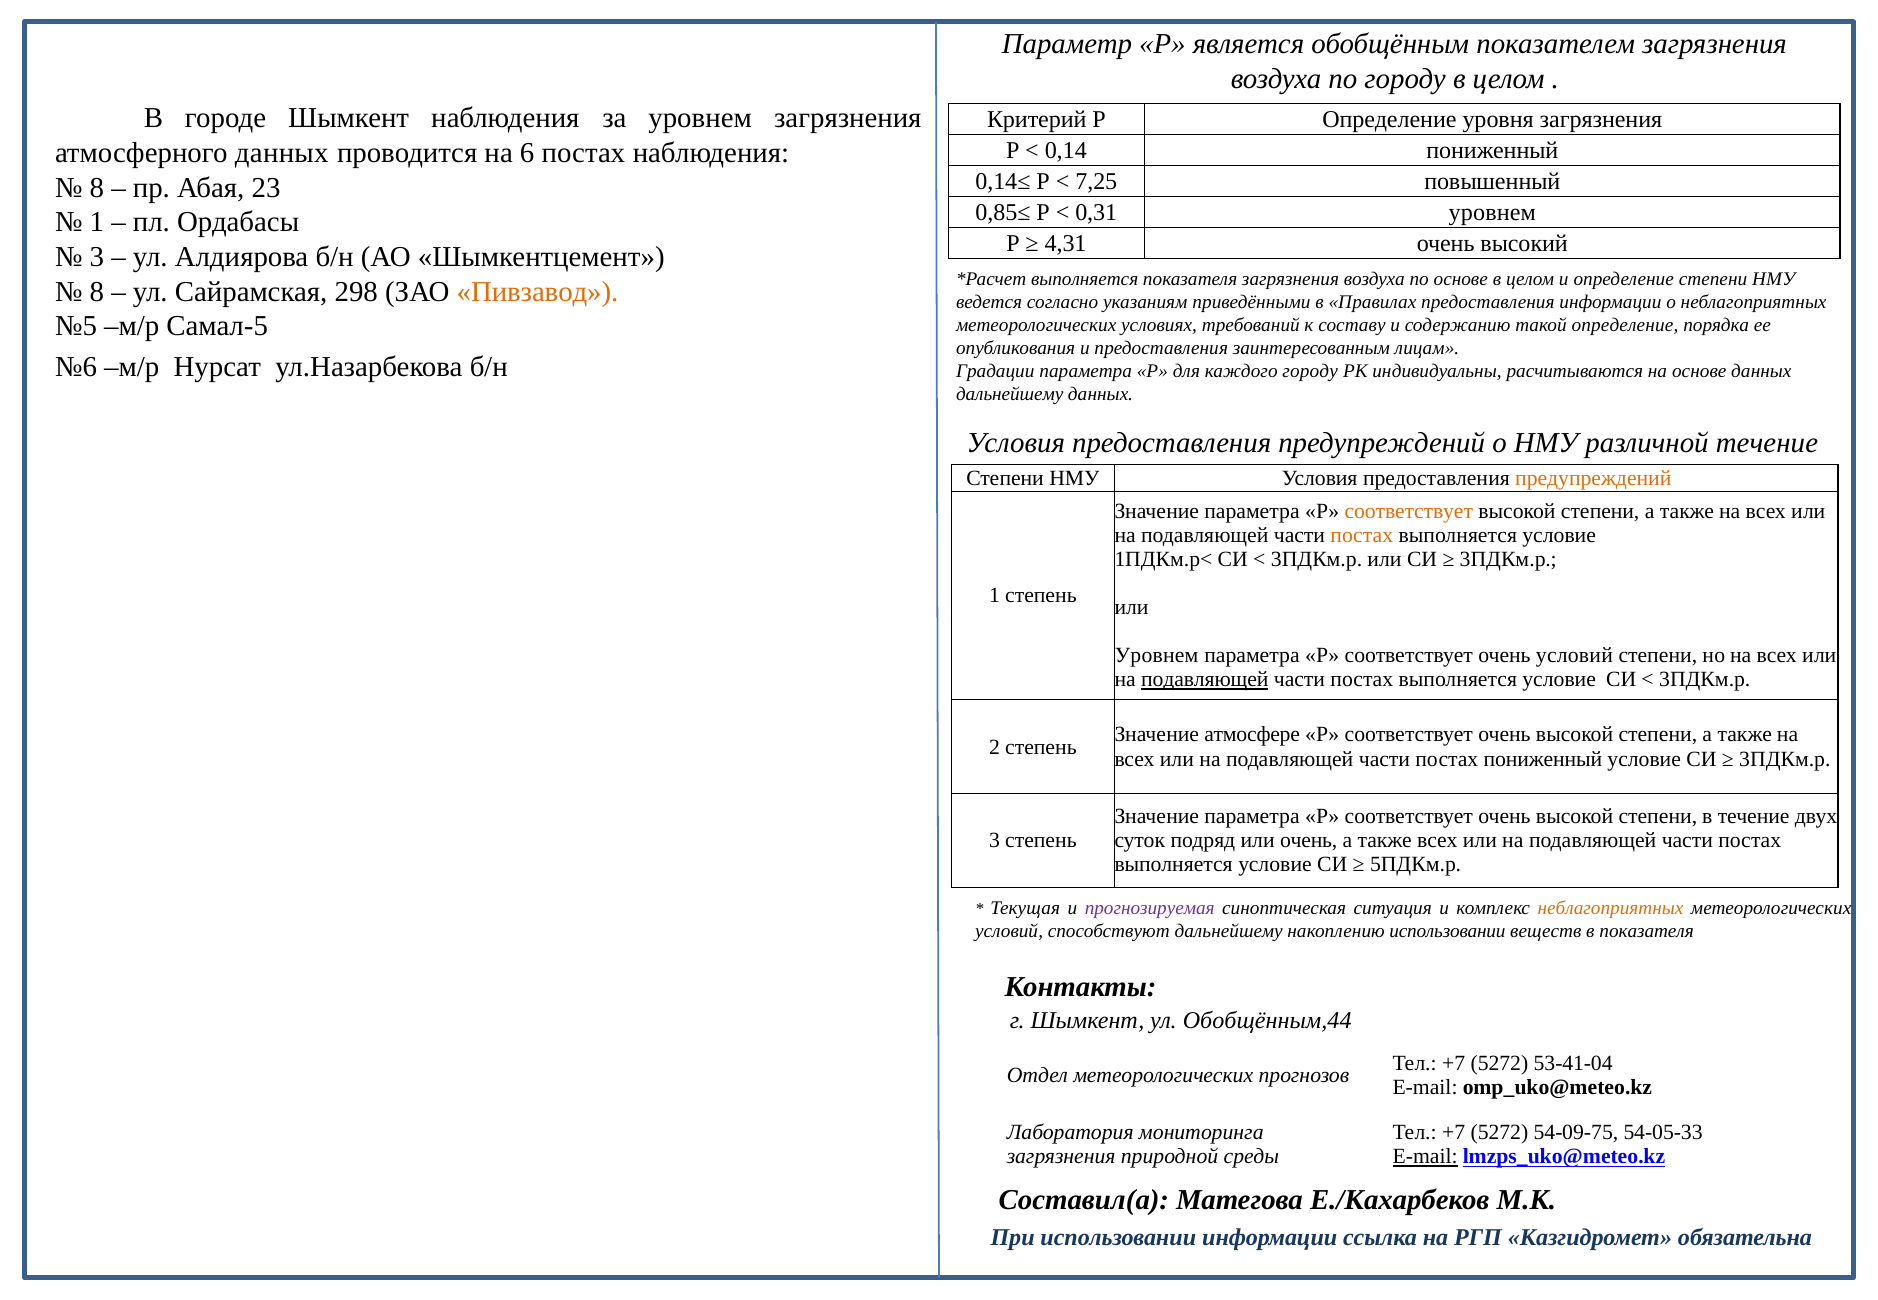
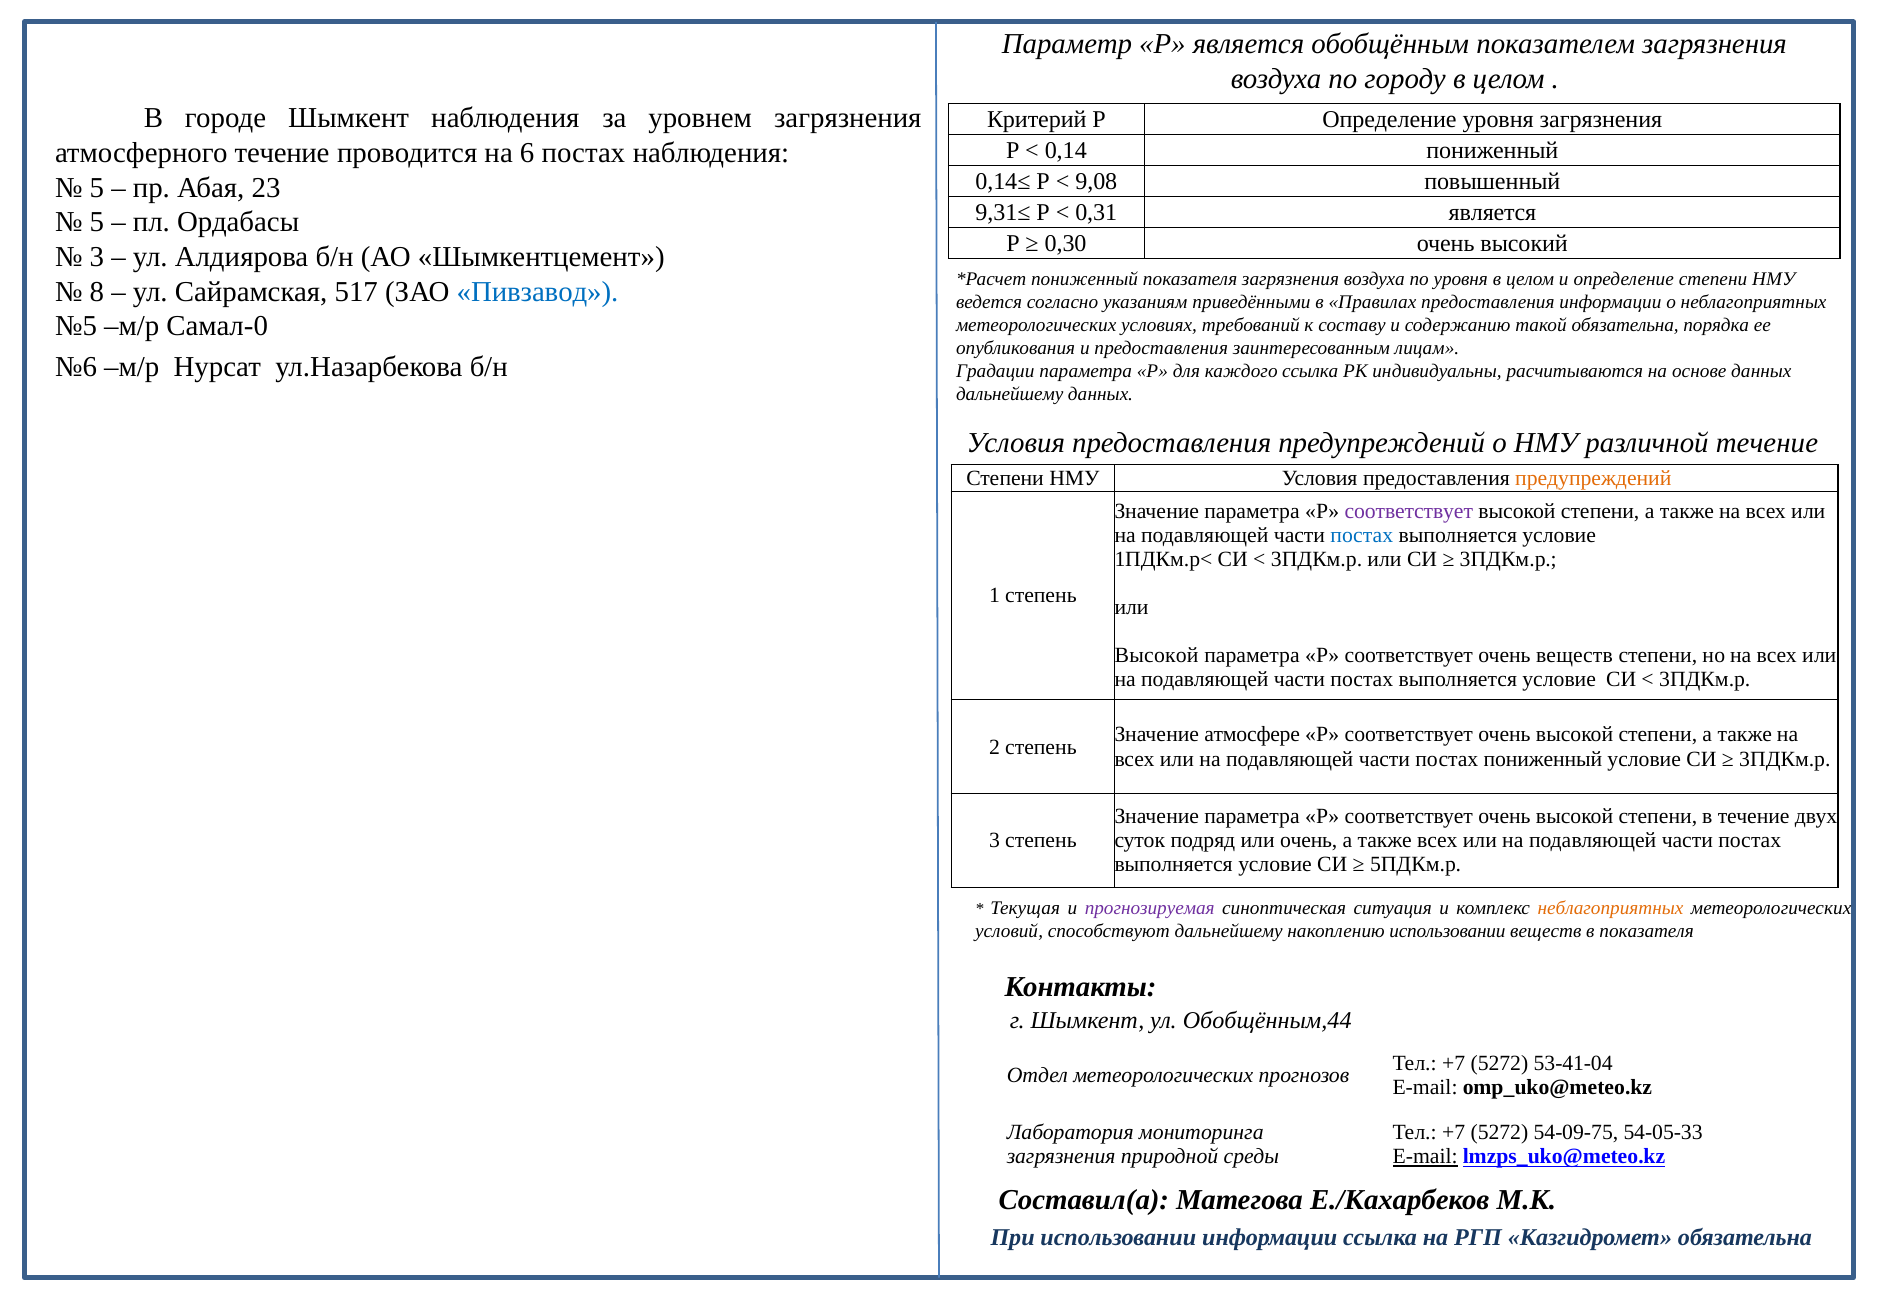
атмосферного данных: данных -> течение
7,25: 7,25 -> 9,08
8 at (97, 188): 8 -> 5
0,85≤: 0,85≤ -> 9,31≤
0,31 уровнем: уровнем -> является
1 at (97, 222): 1 -> 5
4,31: 4,31 -> 0,30
выполняется at (1085, 279): выполняется -> пониженный
по основе: основе -> уровня
298: 298 -> 517
Пивзавод colour: orange -> blue
Самал-5: Самал-5 -> Самал-0
такой определение: определение -> обязательна
каждого городу: городу -> ссылка
соответствует at (1409, 512) colour: orange -> purple
постах at (1362, 536) colour: orange -> blue
Уровнем at (1157, 656): Уровнем -> Высокой
очень условий: условий -> веществ
подавляющей at (1205, 680) underline: present -> none
